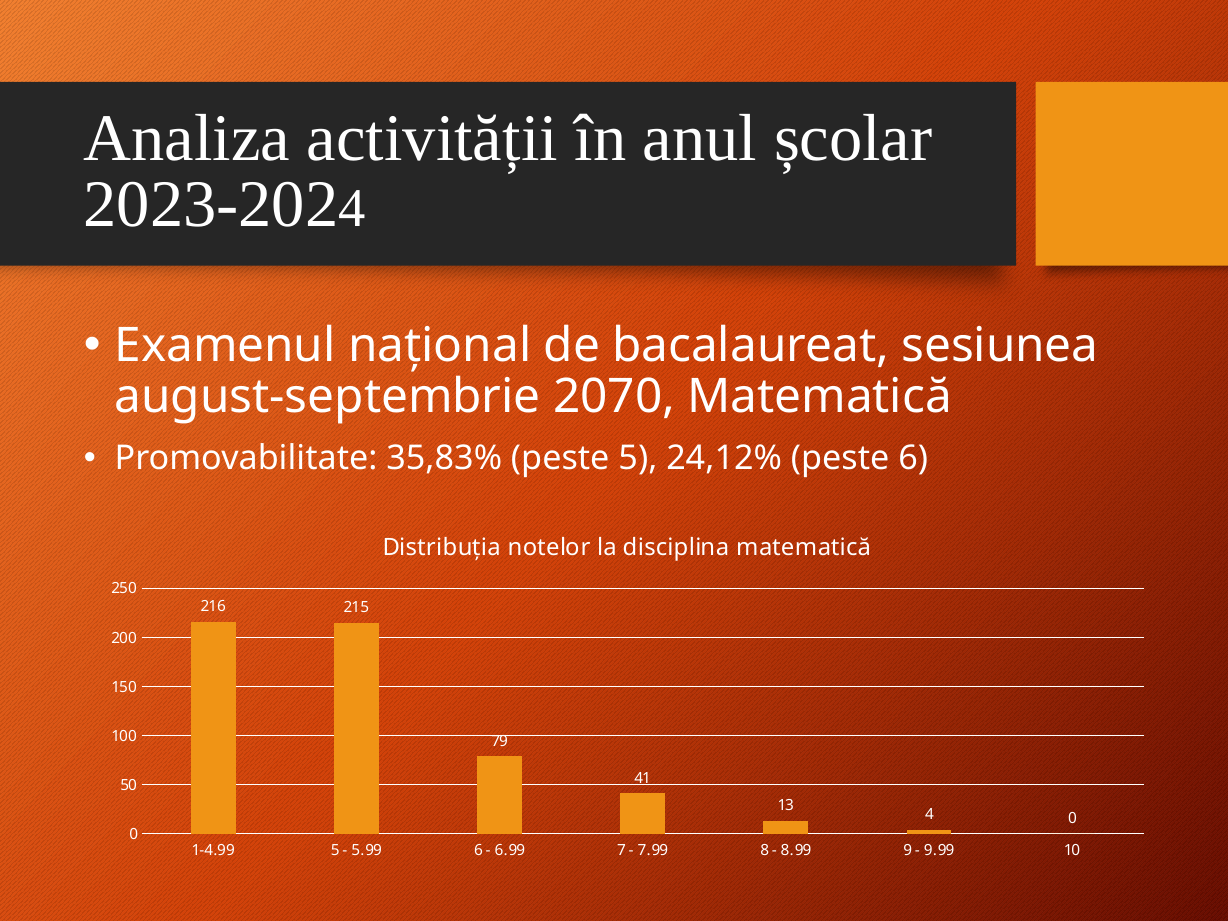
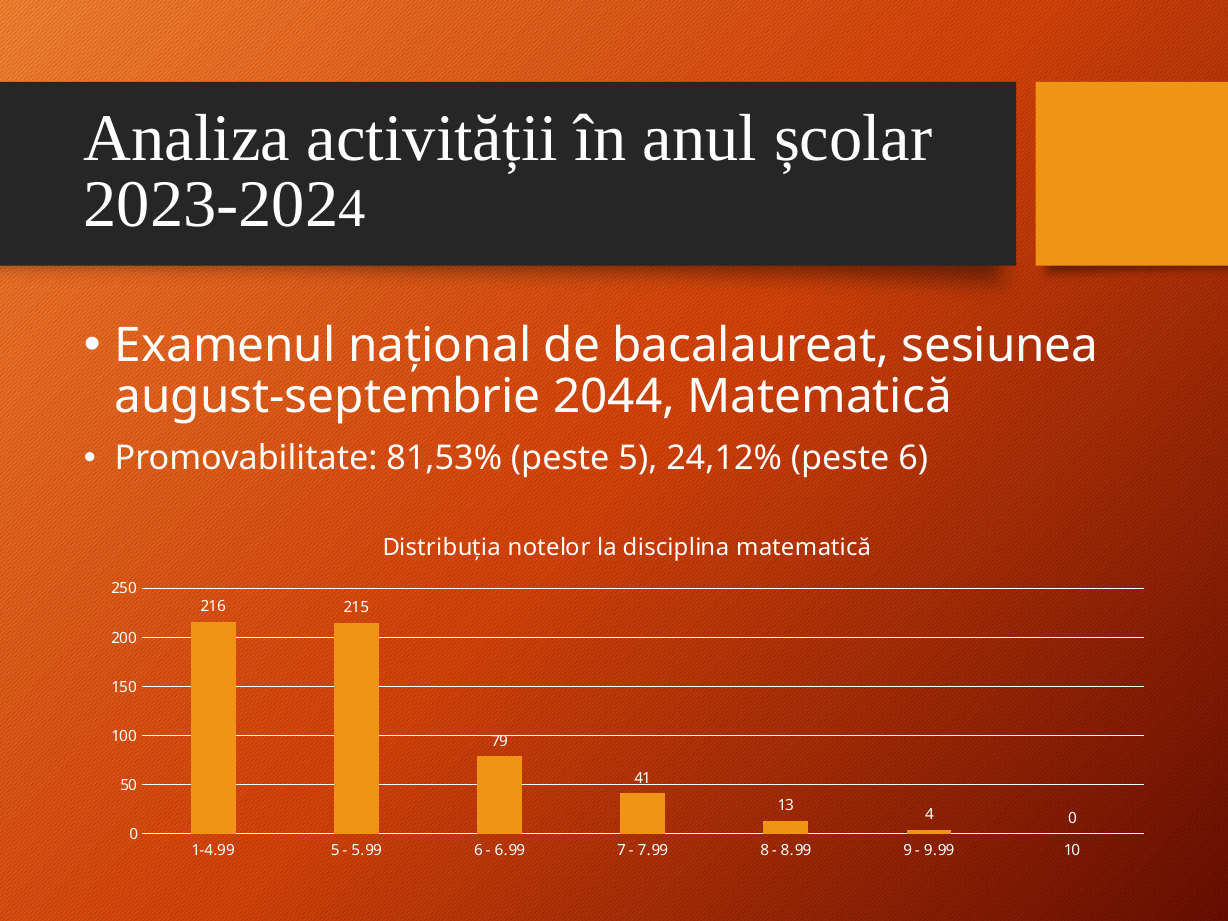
2070: 2070 -> 2044
35,83%: 35,83% -> 81,53%
